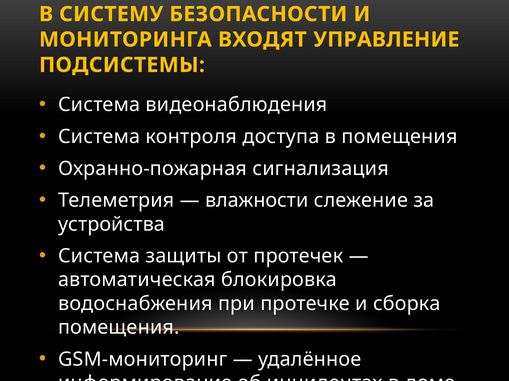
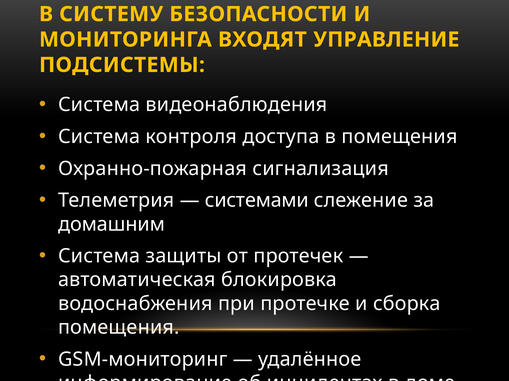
влажности: влажности -> системами
устройства: устройства -> домашним
